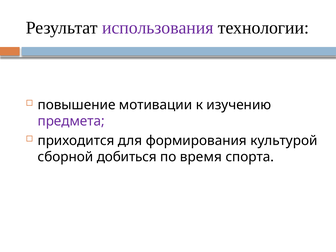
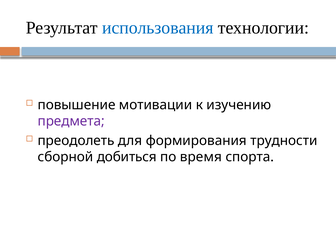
использования colour: purple -> blue
приходится: приходится -> преодолеть
культурой: культурой -> трудности
